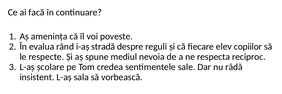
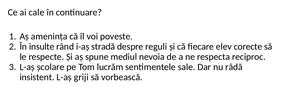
facă: facă -> cale
evalua: evalua -> insulte
copiilor: copiilor -> corecte
credea: credea -> lucrăm
sala: sala -> griji
